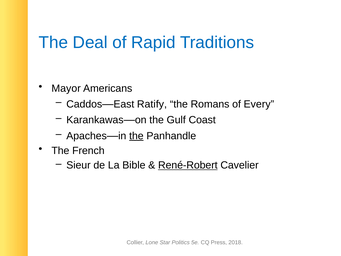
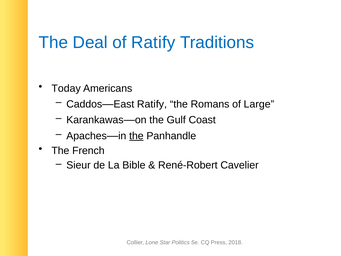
of Rapid: Rapid -> Ratify
Mayor: Mayor -> Today
Every: Every -> Large
René-Robert underline: present -> none
